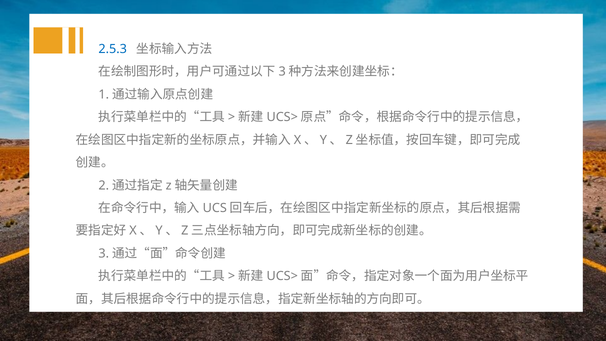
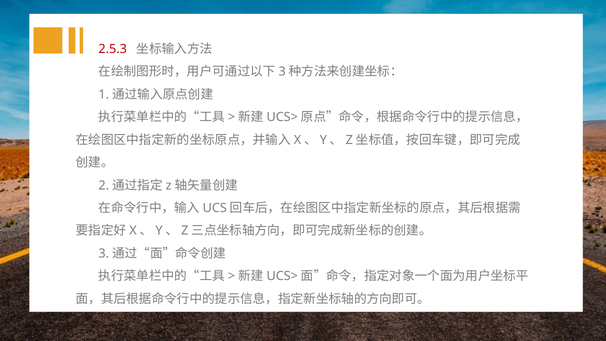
2.5.3 colour: blue -> red
